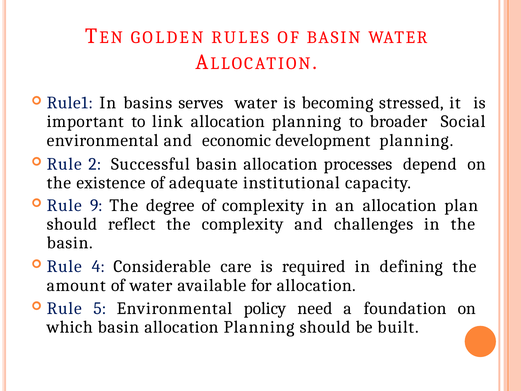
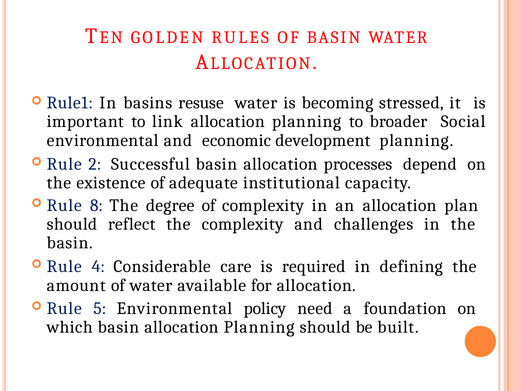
serves: serves -> resuse
9: 9 -> 8
